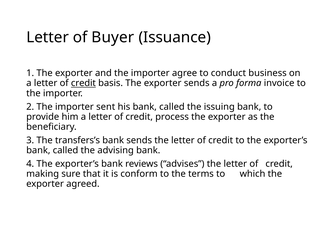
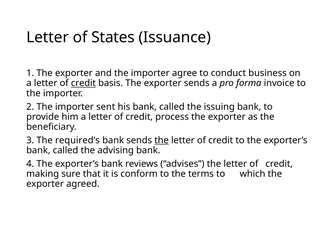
Buyer: Buyer -> States
transfers’s: transfers’s -> required’s
the at (162, 140) underline: none -> present
